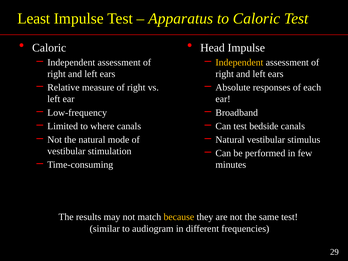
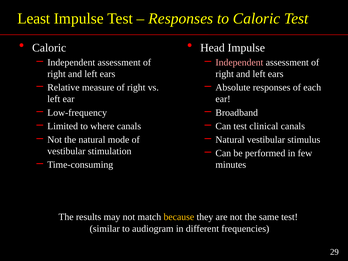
Apparatus at (181, 18): Apparatus -> Responses
Independent at (239, 62) colour: yellow -> pink
bedside: bedside -> clinical
